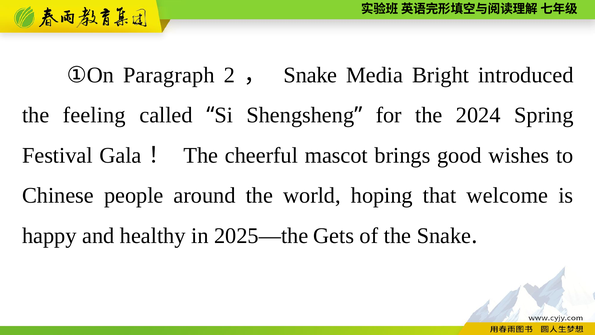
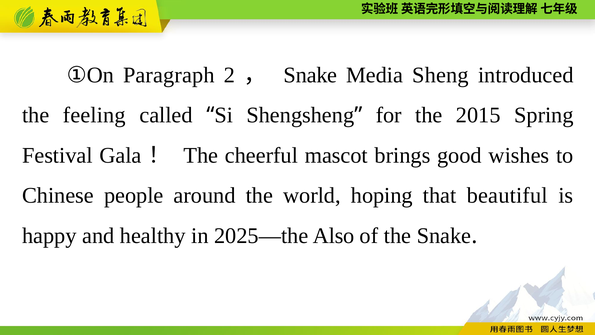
Bright: Bright -> Sheng
2024: 2024 -> 2015
welcome: welcome -> beautiful
Gets: Gets -> Also
